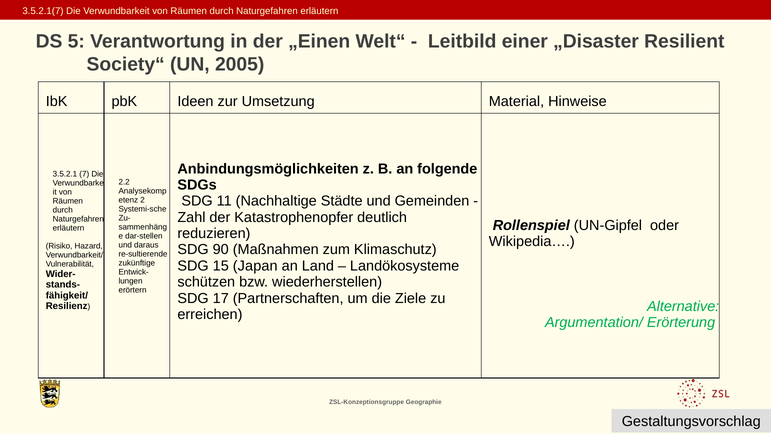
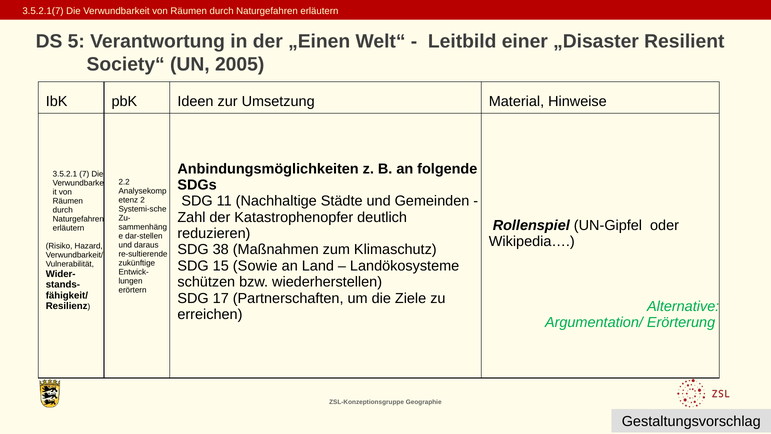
90: 90 -> 38
Japan: Japan -> Sowie
